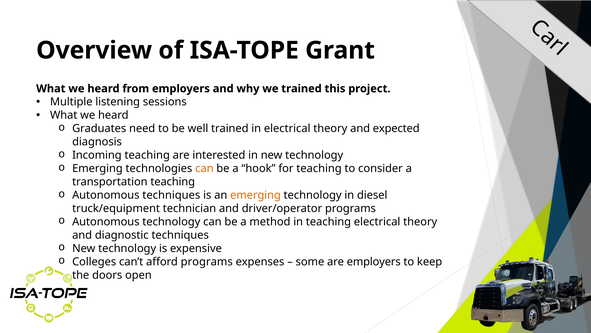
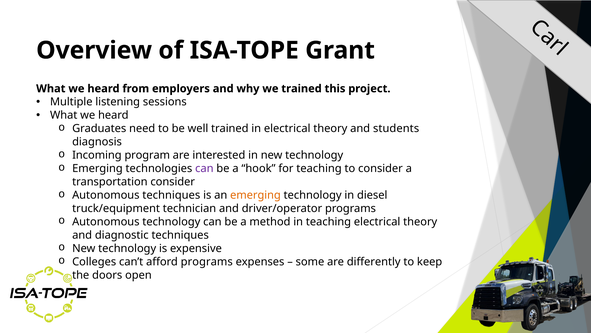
expected: expected -> students
Incoming teaching: teaching -> program
can at (204, 168) colour: orange -> purple
transportation teaching: teaching -> consider
are employers: employers -> differently
